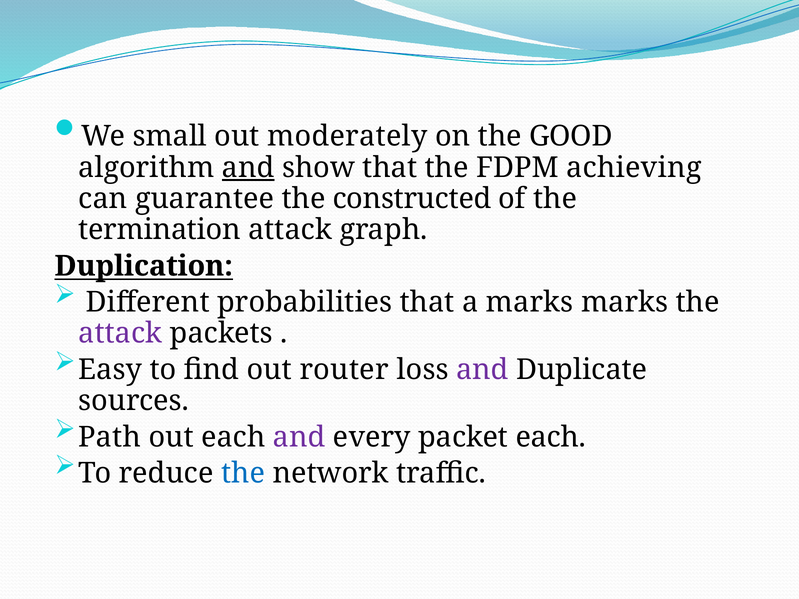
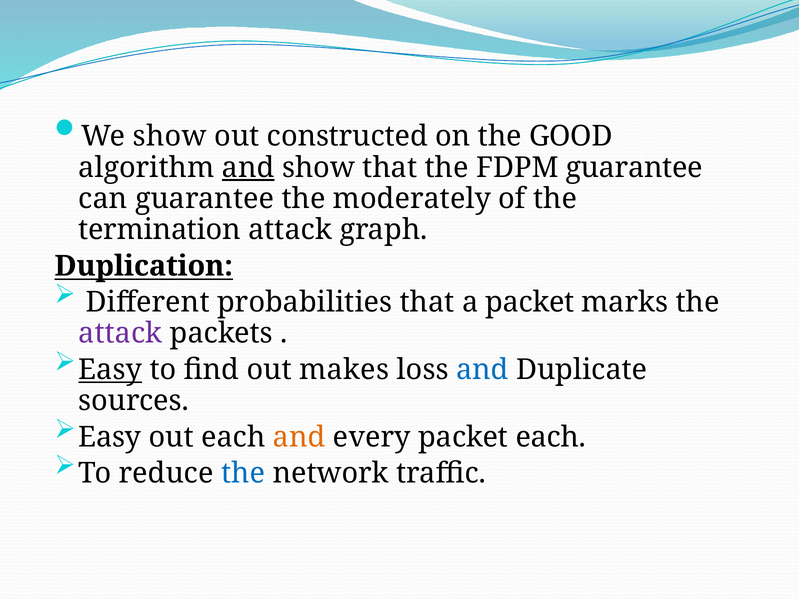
We small: small -> show
moderately: moderately -> constructed
FDPM achieving: achieving -> guarantee
constructed: constructed -> moderately
a marks: marks -> packet
Easy at (110, 370) underline: none -> present
router: router -> makes
and at (482, 370) colour: purple -> blue
Path at (110, 437): Path -> Easy
and at (299, 437) colour: purple -> orange
